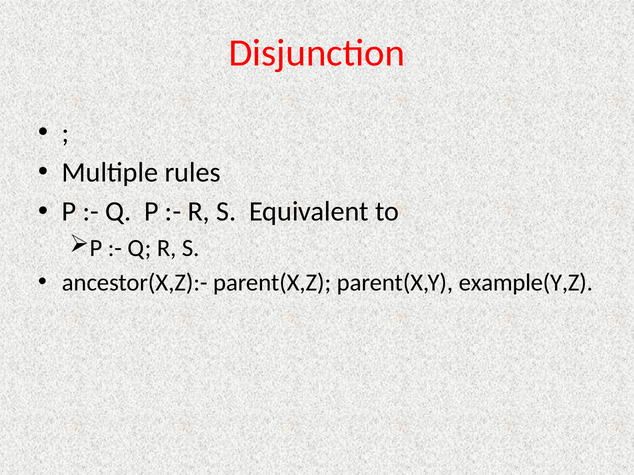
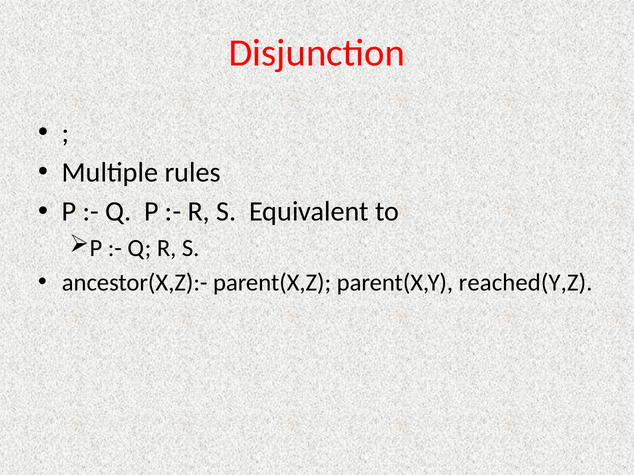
example(Y,Z: example(Y,Z -> reached(Y,Z
